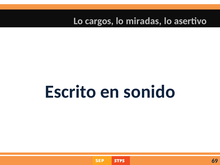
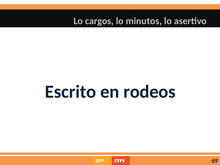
miradas: miradas -> minutos
sonido: sonido -> rodeos
